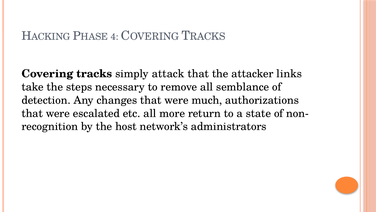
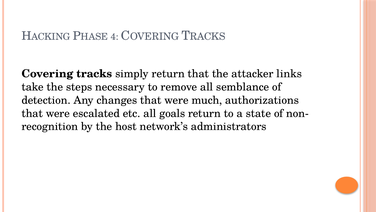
simply attack: attack -> return
more: more -> goals
